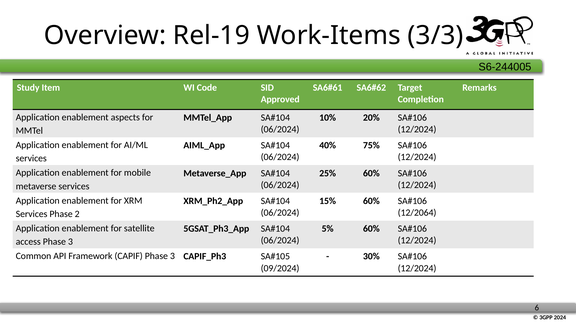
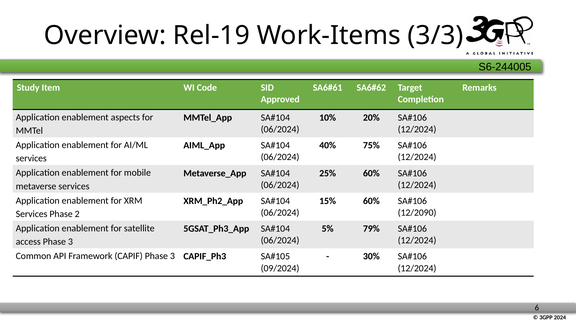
12/2064: 12/2064 -> 12/2090
5% 60%: 60% -> 79%
